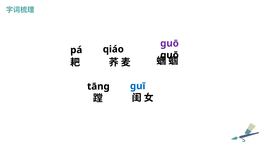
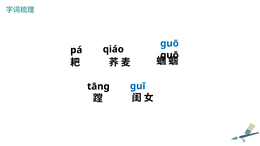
guō at (170, 43) colour: purple -> blue
